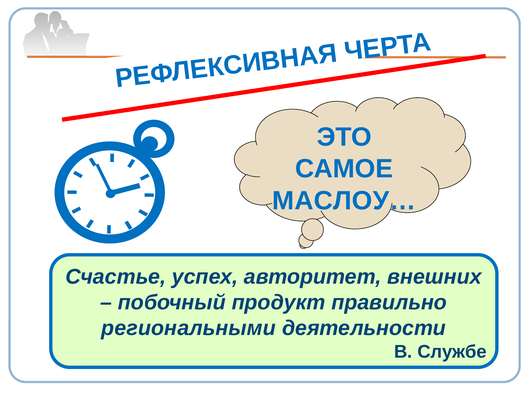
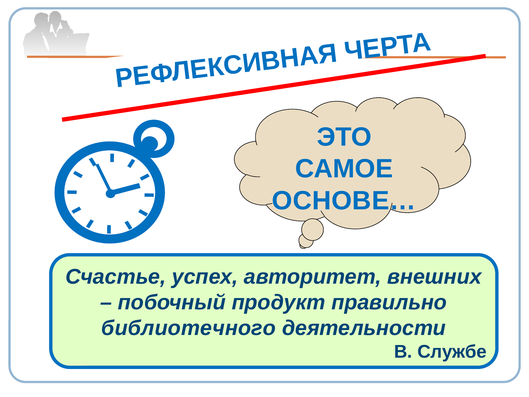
МАСЛОУ…: МАСЛОУ… -> ОСНОВЕ…
региональными: региональными -> библиотечного
